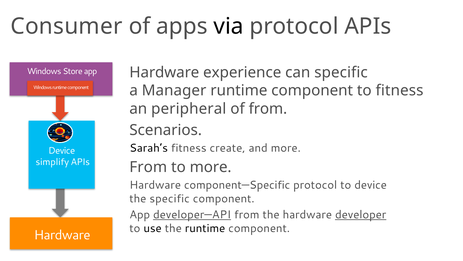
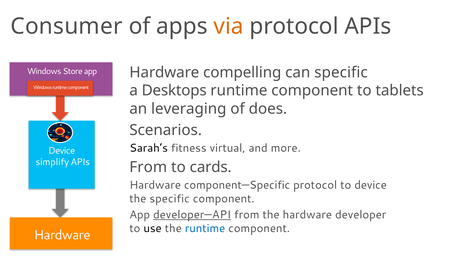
via colour: black -> orange
experience: experience -> compelling
Manager: Manager -> Desktops
to fitness: fitness -> tablets
peripheral: peripheral -> leveraging
of from: from -> does
create: create -> virtual
to more: more -> cards
developer underline: present -> none
runtime at (205, 228) colour: black -> blue
